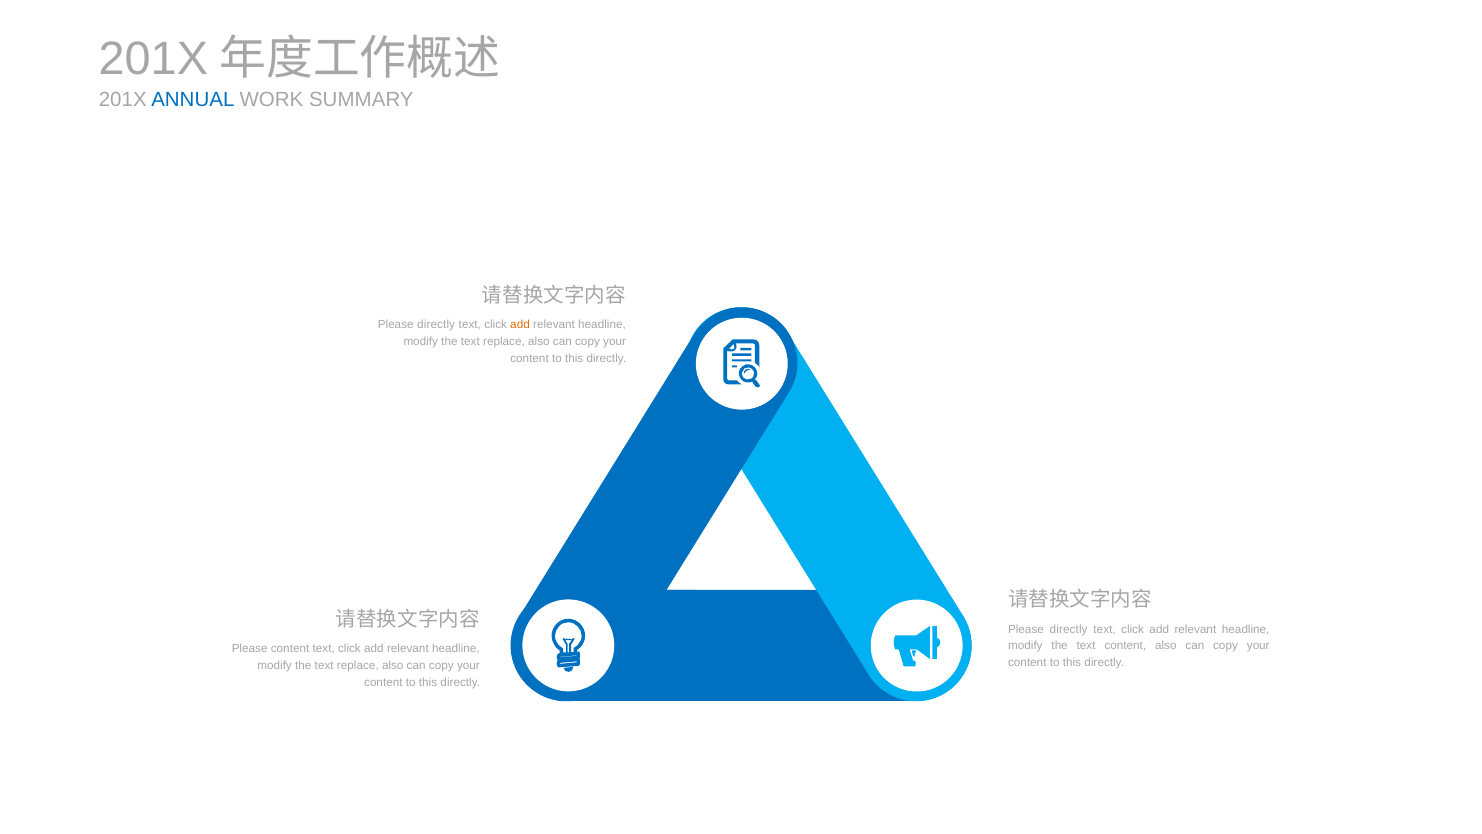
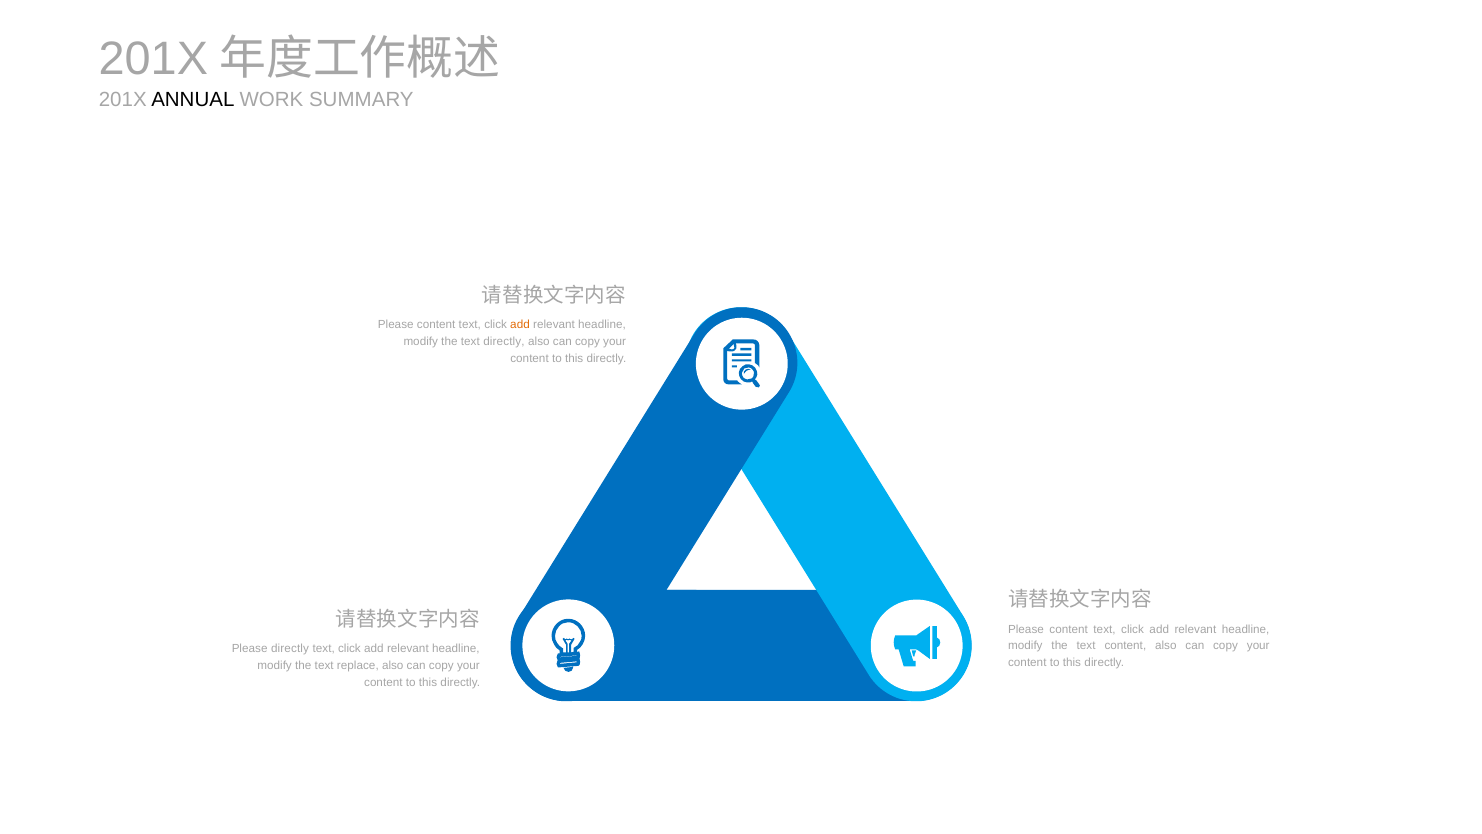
ANNUAL colour: blue -> black
directly at (436, 324): directly -> content
replace at (504, 341): replace -> directly
directly at (1069, 629): directly -> content
Please content: content -> directly
